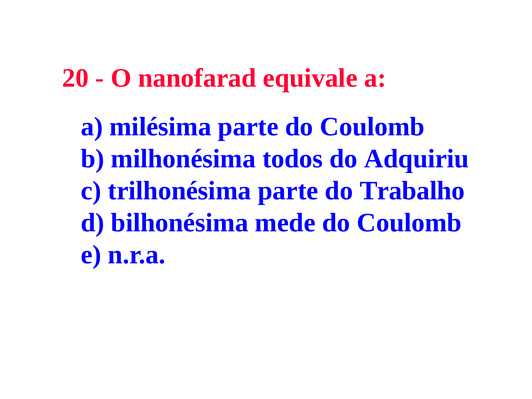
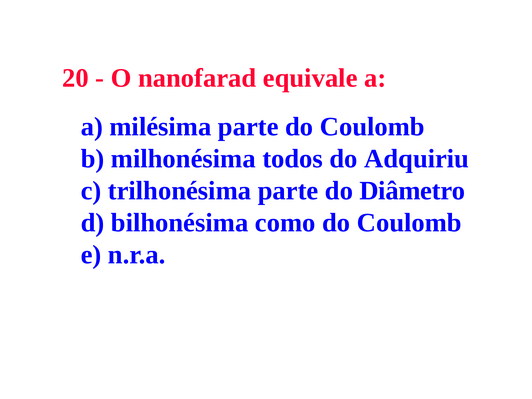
Trabalho: Trabalho -> Diâmetro
mede: mede -> como
